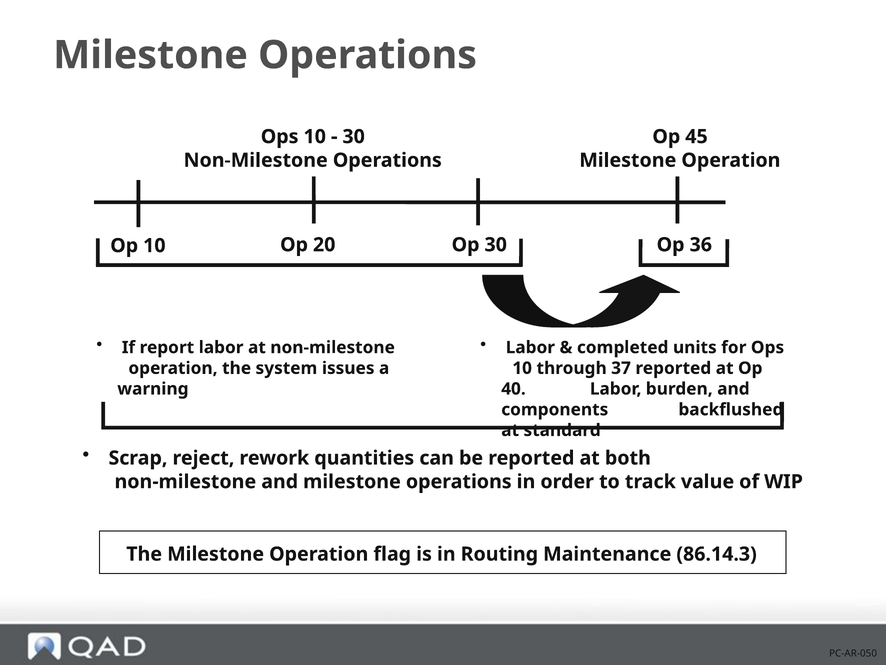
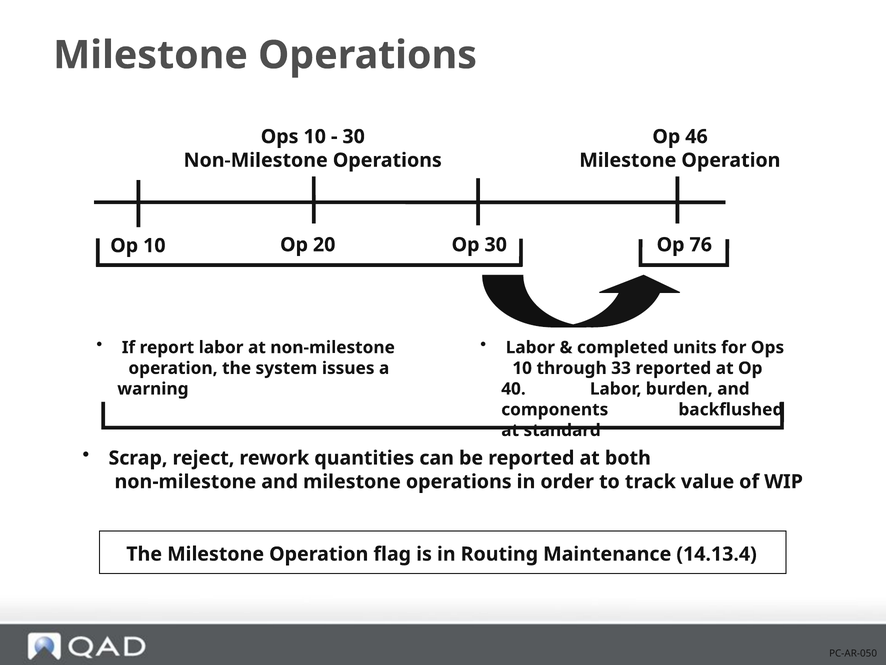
45: 45 -> 46
36: 36 -> 76
37: 37 -> 33
86.14.3: 86.14.3 -> 14.13.4
